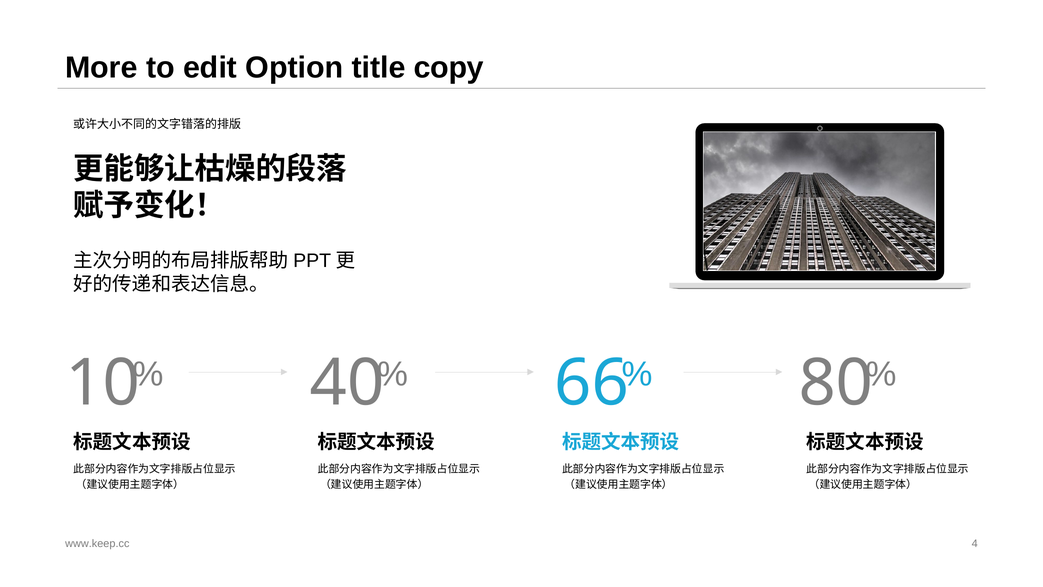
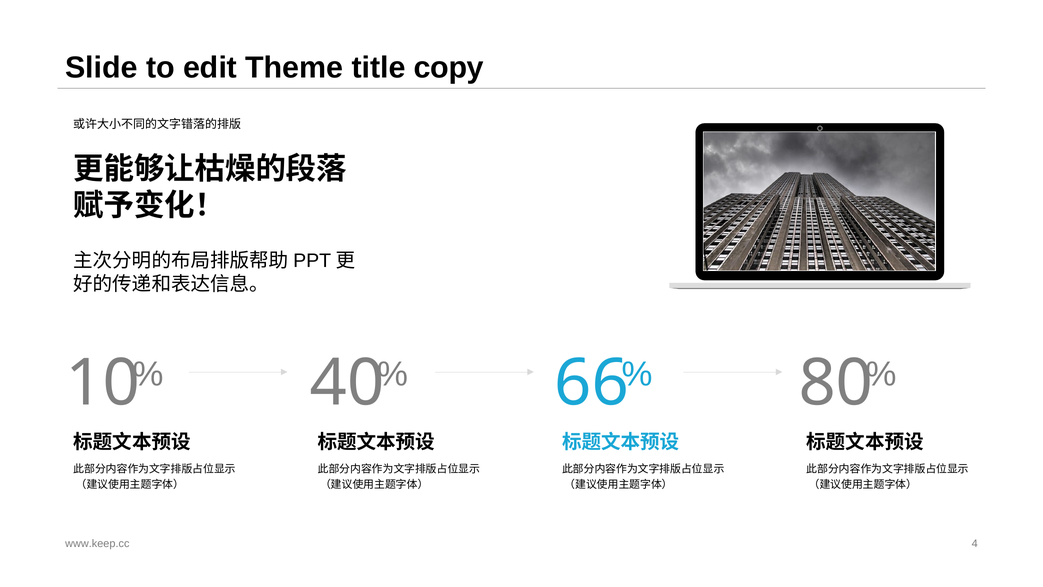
More: More -> Slide
Option: Option -> Theme
